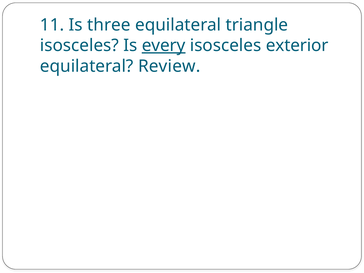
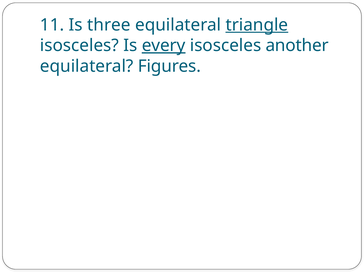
triangle underline: none -> present
exterior: exterior -> another
Review: Review -> Figures
